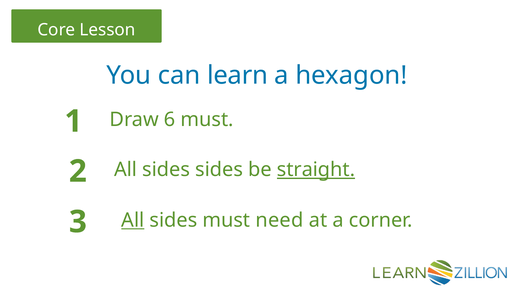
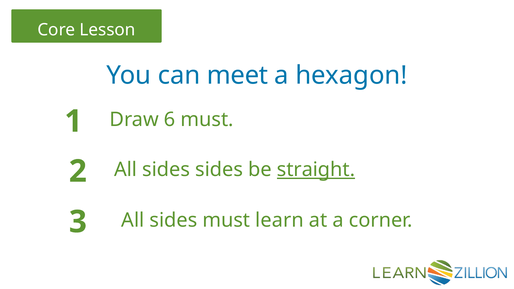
learn: learn -> meet
All at (133, 220) underline: present -> none
need: need -> learn
